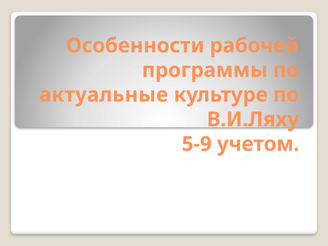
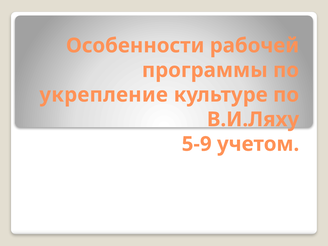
актуальные: актуальные -> укрепление
